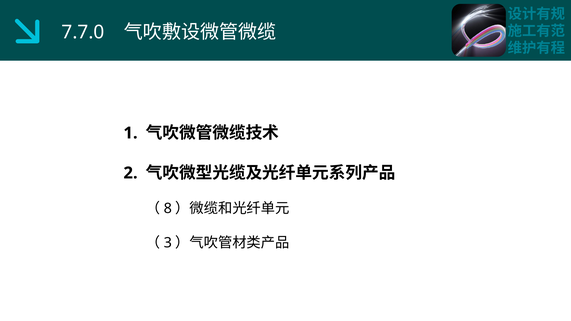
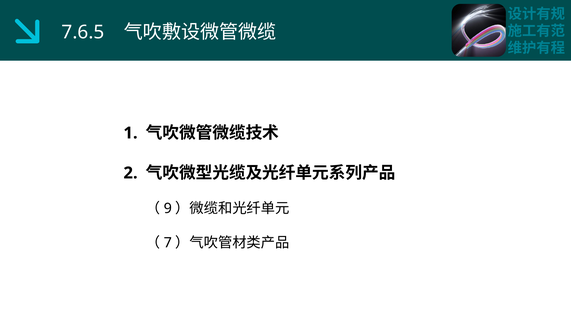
7.7.0: 7.7.0 -> 7.6.5
8: 8 -> 9
3: 3 -> 7
